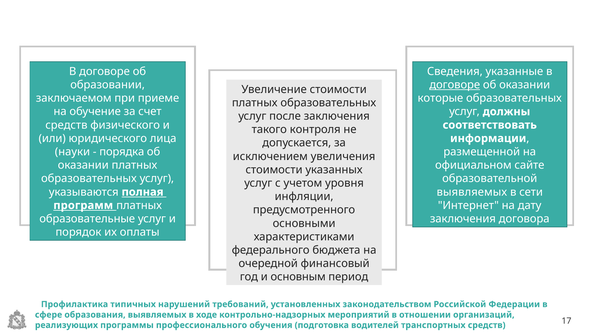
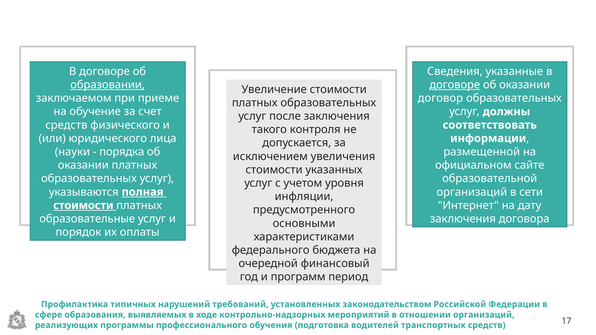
образовании underline: none -> present
которые: которые -> договор
выявляемых at (472, 192): выявляемых -> организаций
программ at (83, 206): программ -> стоимости
основным: основным -> программ
